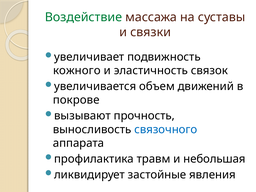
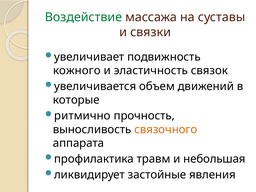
покрове: покрове -> которые
вызывают: вызывают -> ритмично
связочного colour: blue -> orange
